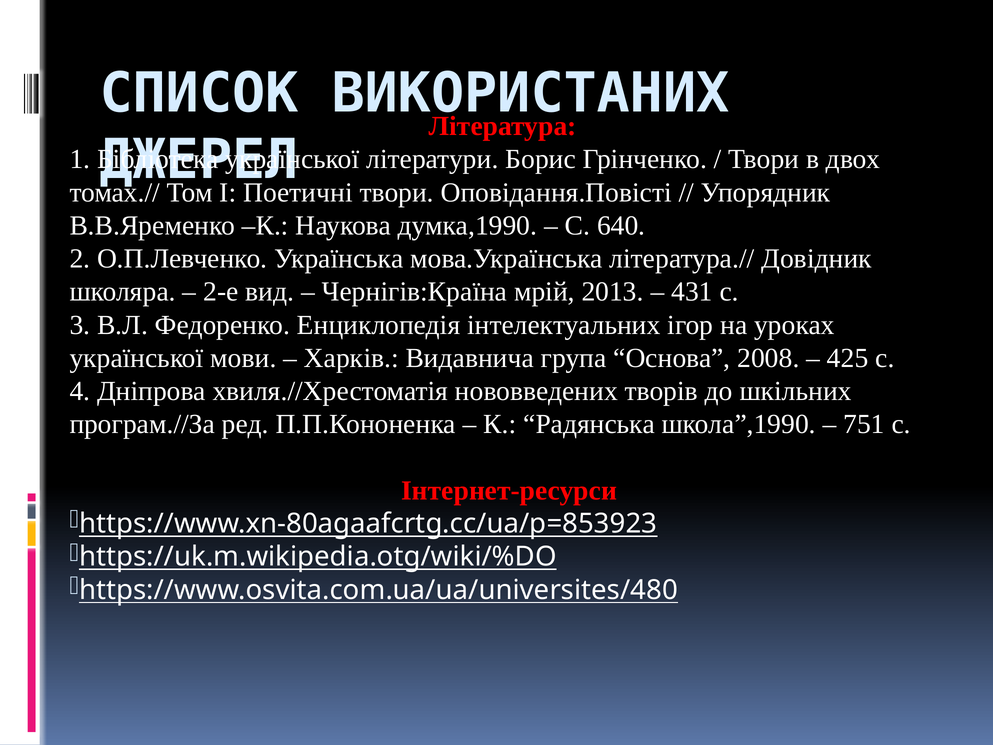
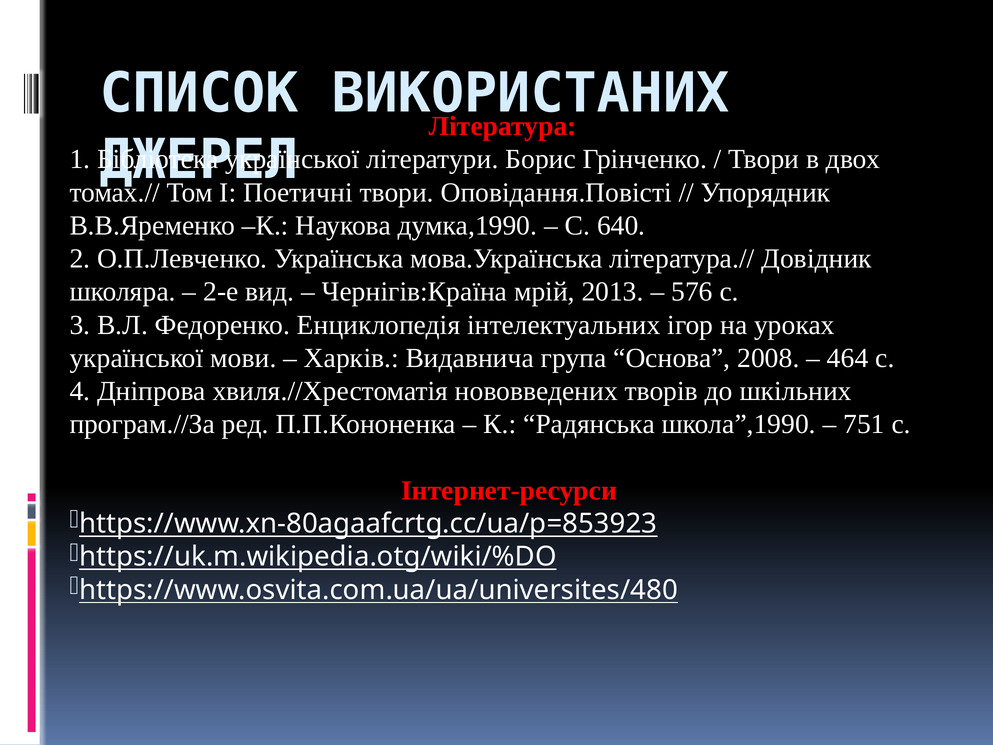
431: 431 -> 576
425: 425 -> 464
